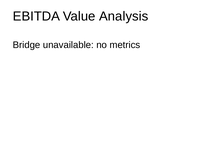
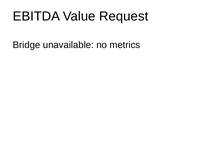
Analysis: Analysis -> Request
